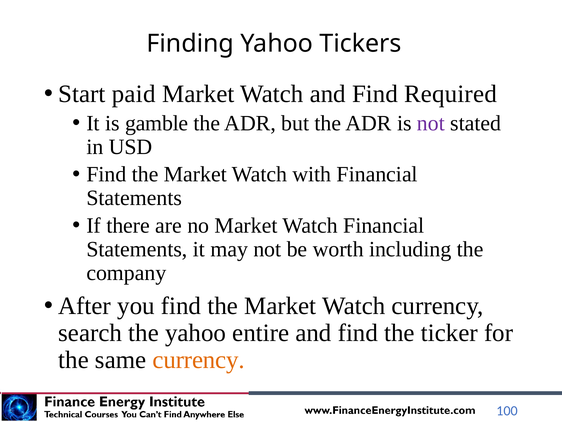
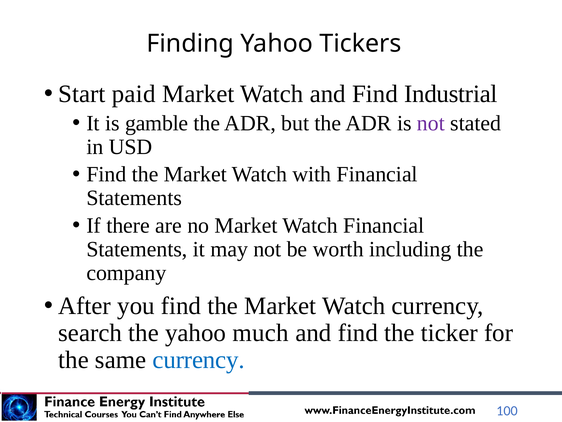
Required: Required -> Industrial
entire: entire -> much
currency at (199, 360) colour: orange -> blue
